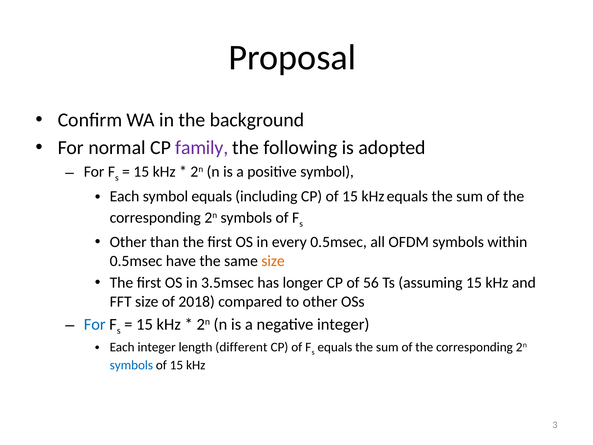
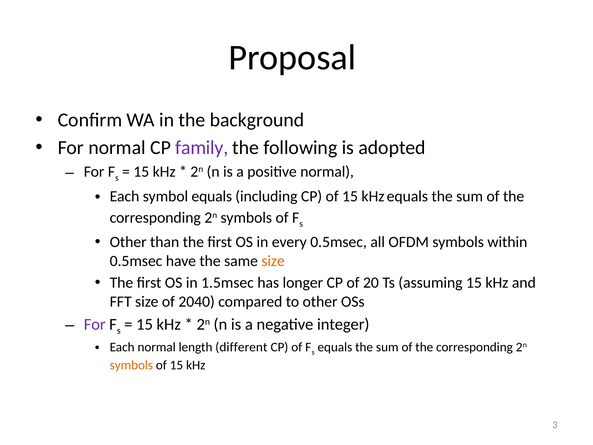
positive symbol: symbol -> normal
3.5msec: 3.5msec -> 1.5msec
56: 56 -> 20
2018: 2018 -> 2040
For at (95, 324) colour: blue -> purple
Each integer: integer -> normal
symbols at (131, 365) colour: blue -> orange
